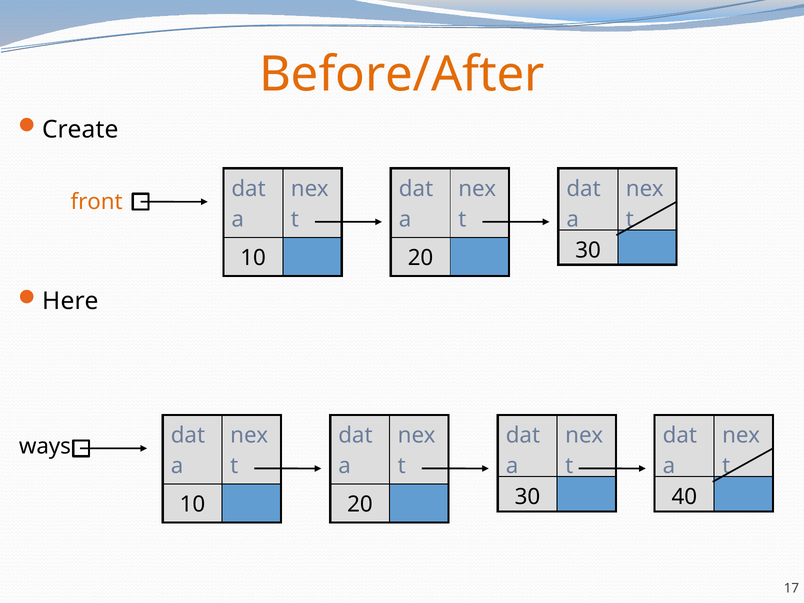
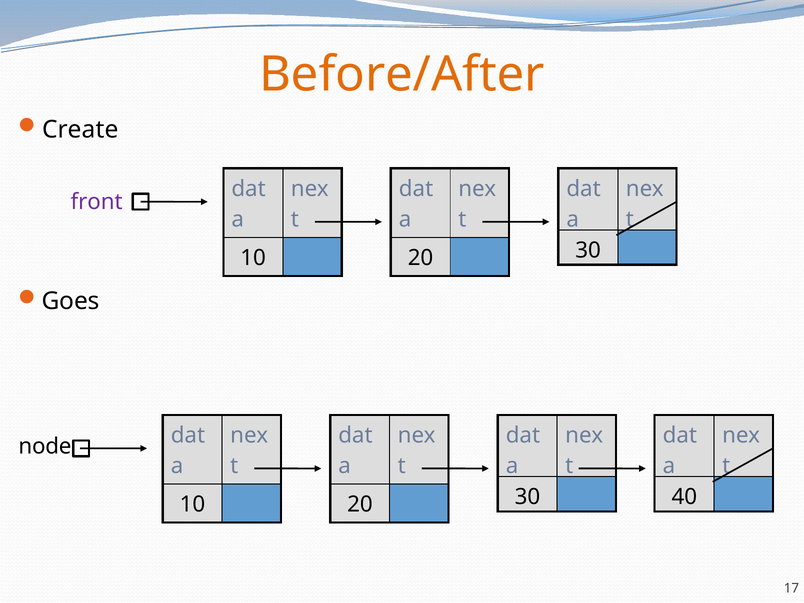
front colour: orange -> purple
Here: Here -> Goes
ways: ways -> node
